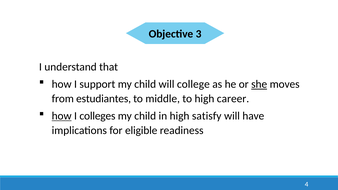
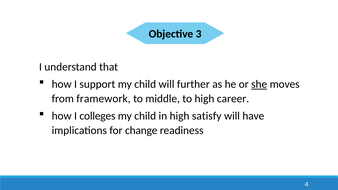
college: college -> further
estudiantes: estudiantes -> framework
how at (62, 116) underline: present -> none
eligible: eligible -> change
